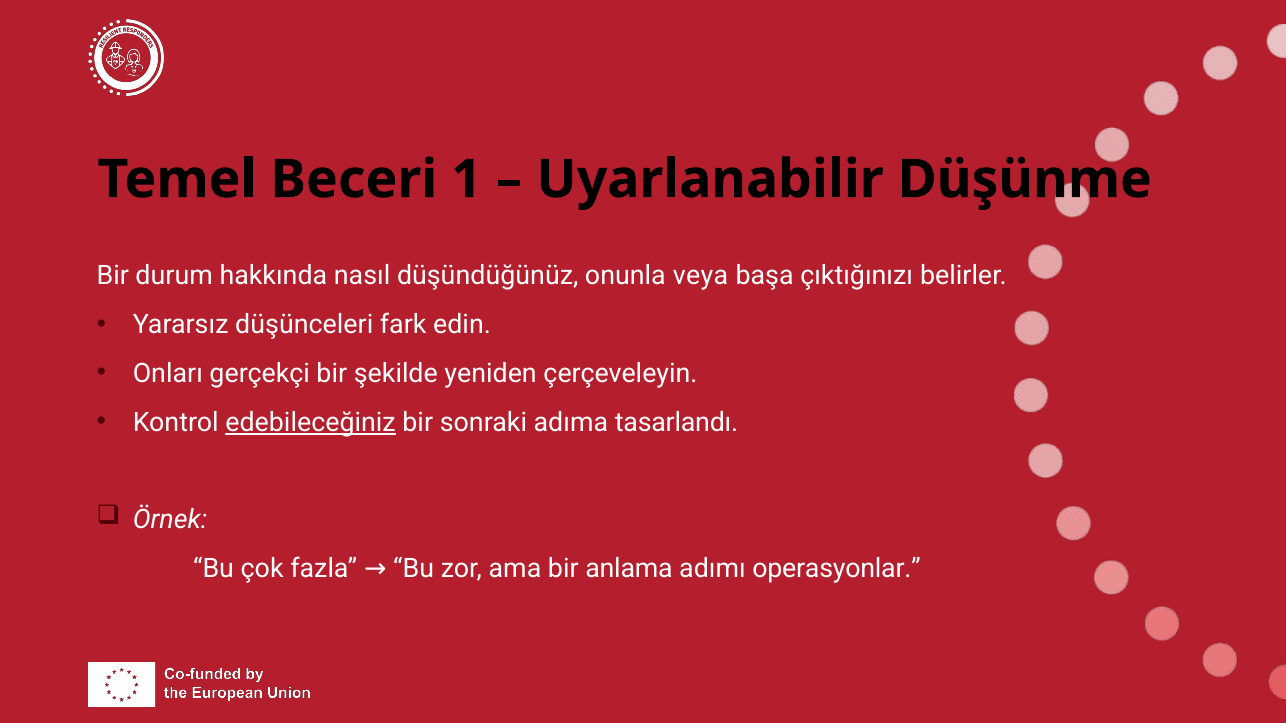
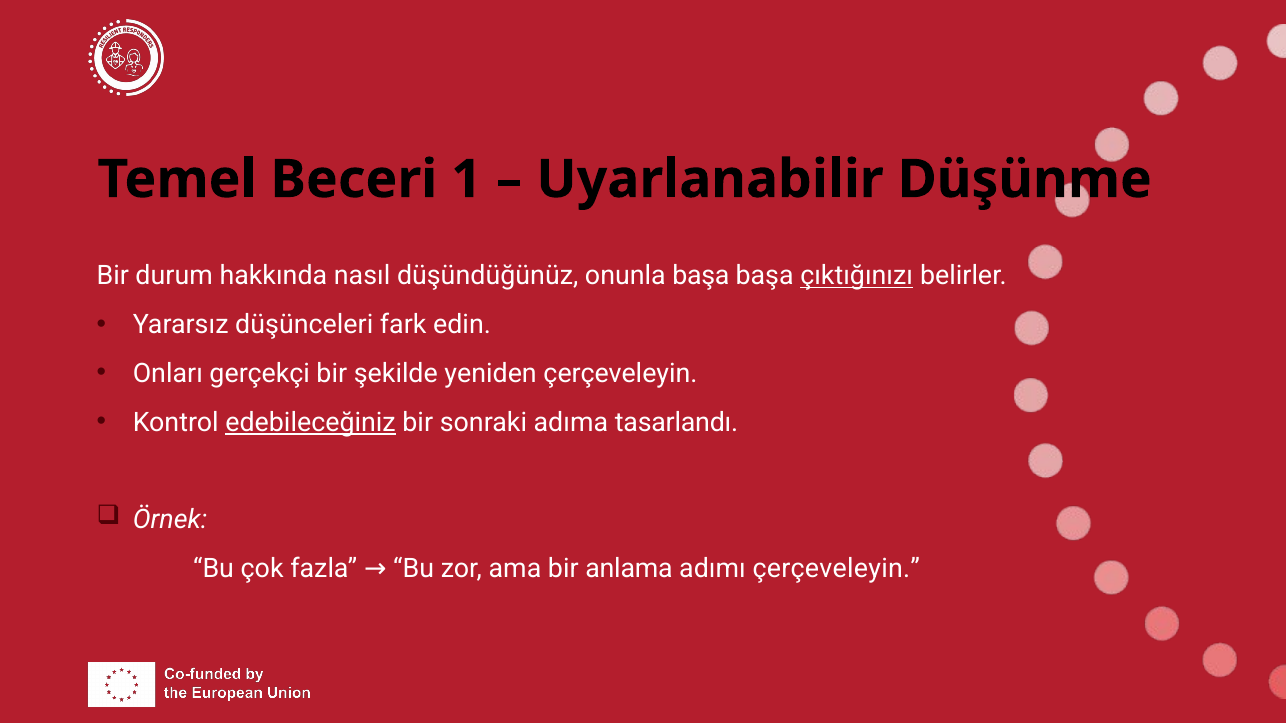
onunla veya: veya -> başa
çıktığınızı underline: none -> present
adımı operasyonlar: operasyonlar -> çerçeveleyin
